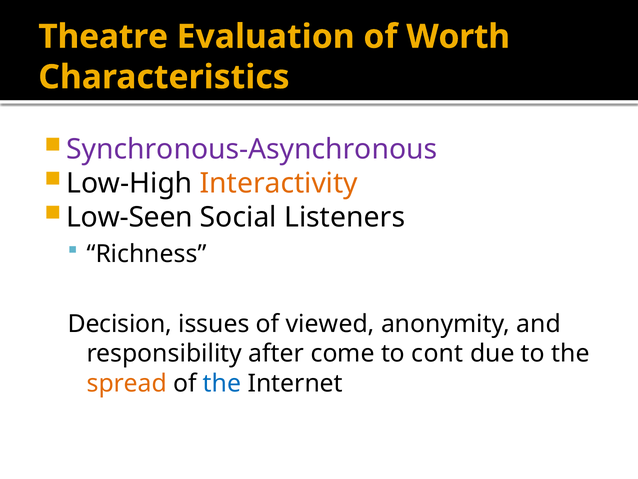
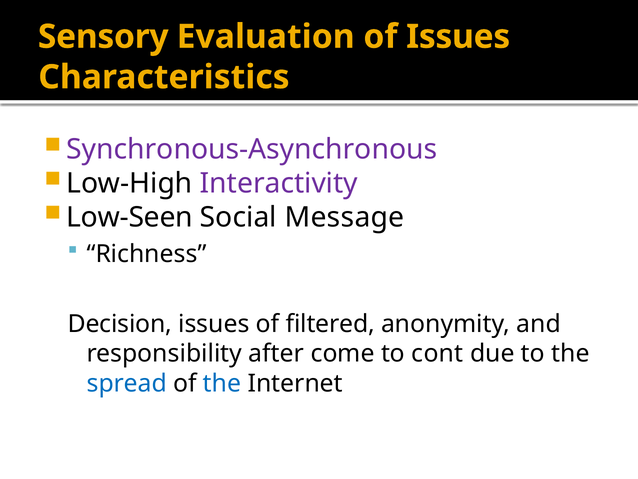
Theatre: Theatre -> Sensory
of Worth: Worth -> Issues
Interactivity colour: orange -> purple
Listeners: Listeners -> Message
viewed: viewed -> filtered
spread colour: orange -> blue
